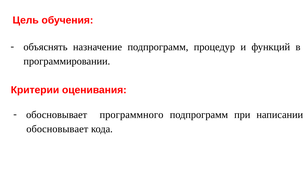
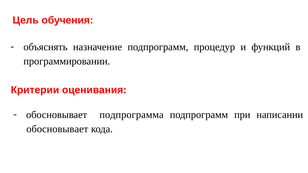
программного: программного -> подпрограмма
